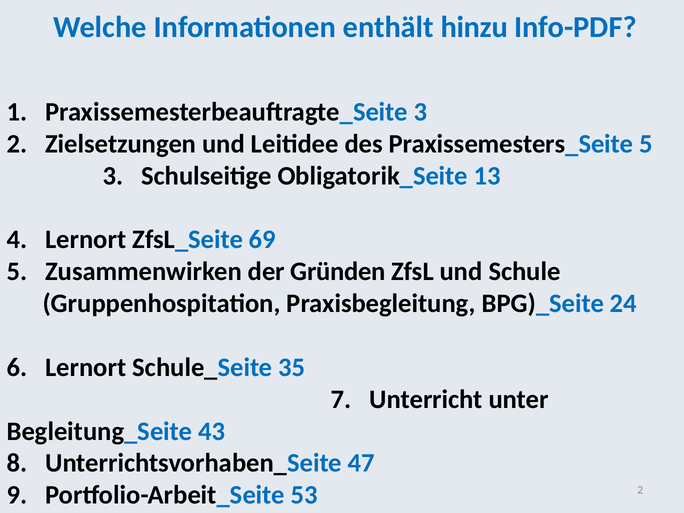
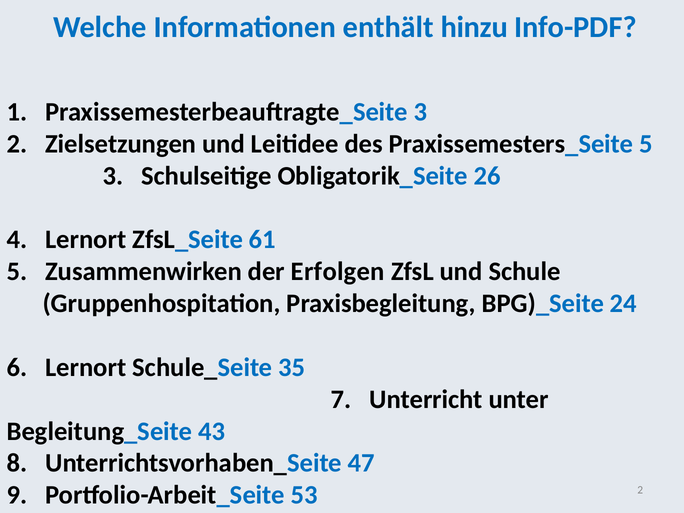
13: 13 -> 26
69: 69 -> 61
Gründen: Gründen -> Erfolgen
